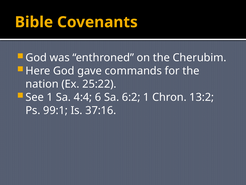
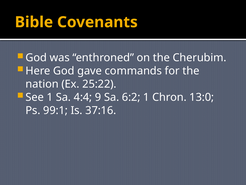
6: 6 -> 9
13:2: 13:2 -> 13:0
